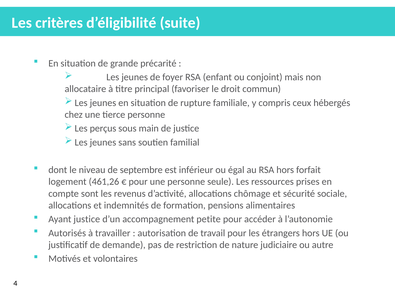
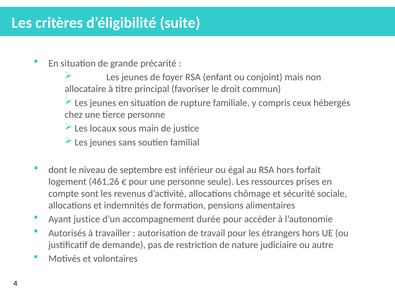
perçus: perçus -> locaux
petite: petite -> durée
